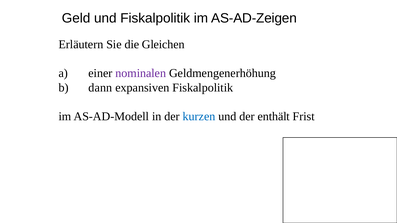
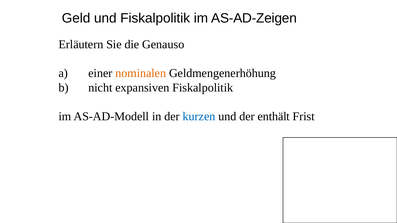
Gleichen: Gleichen -> Genauso
nominalen colour: purple -> orange
dann: dann -> nicht
